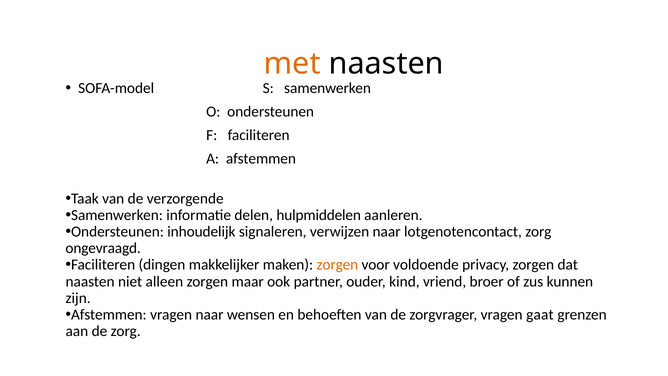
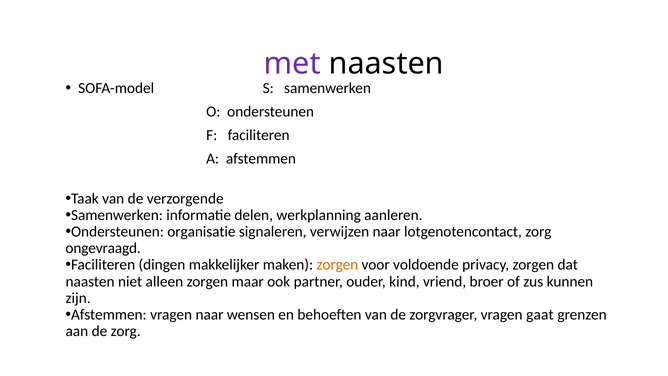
met colour: orange -> purple
hulpmiddelen: hulpmiddelen -> werkplanning
inhoudelijk: inhoudelijk -> organisatie
